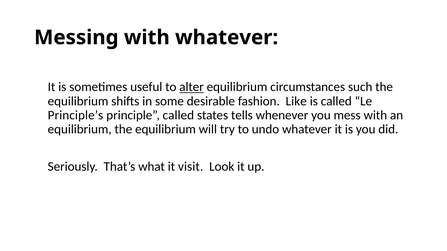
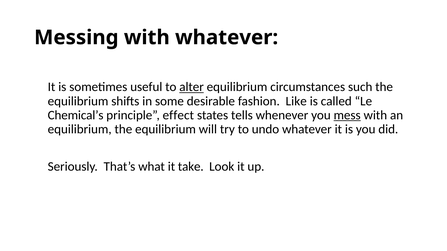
Principle’s: Principle’s -> Chemical’s
principle called: called -> effect
mess underline: none -> present
visit: visit -> take
